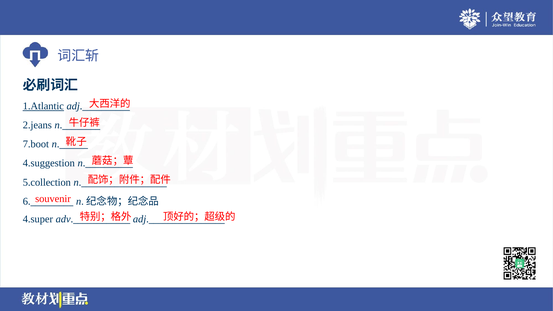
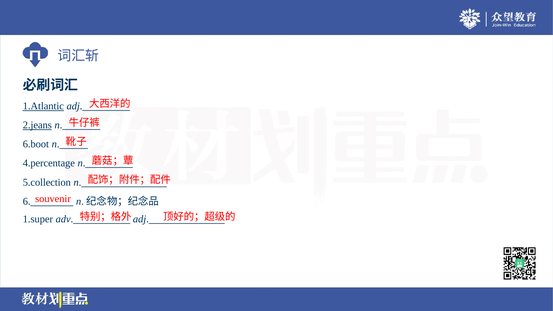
2.jeans underline: none -> present
7.boot: 7.boot -> 6.boot
4.suggestion: 4.suggestion -> 4.percentage
4.super: 4.super -> 1.super
